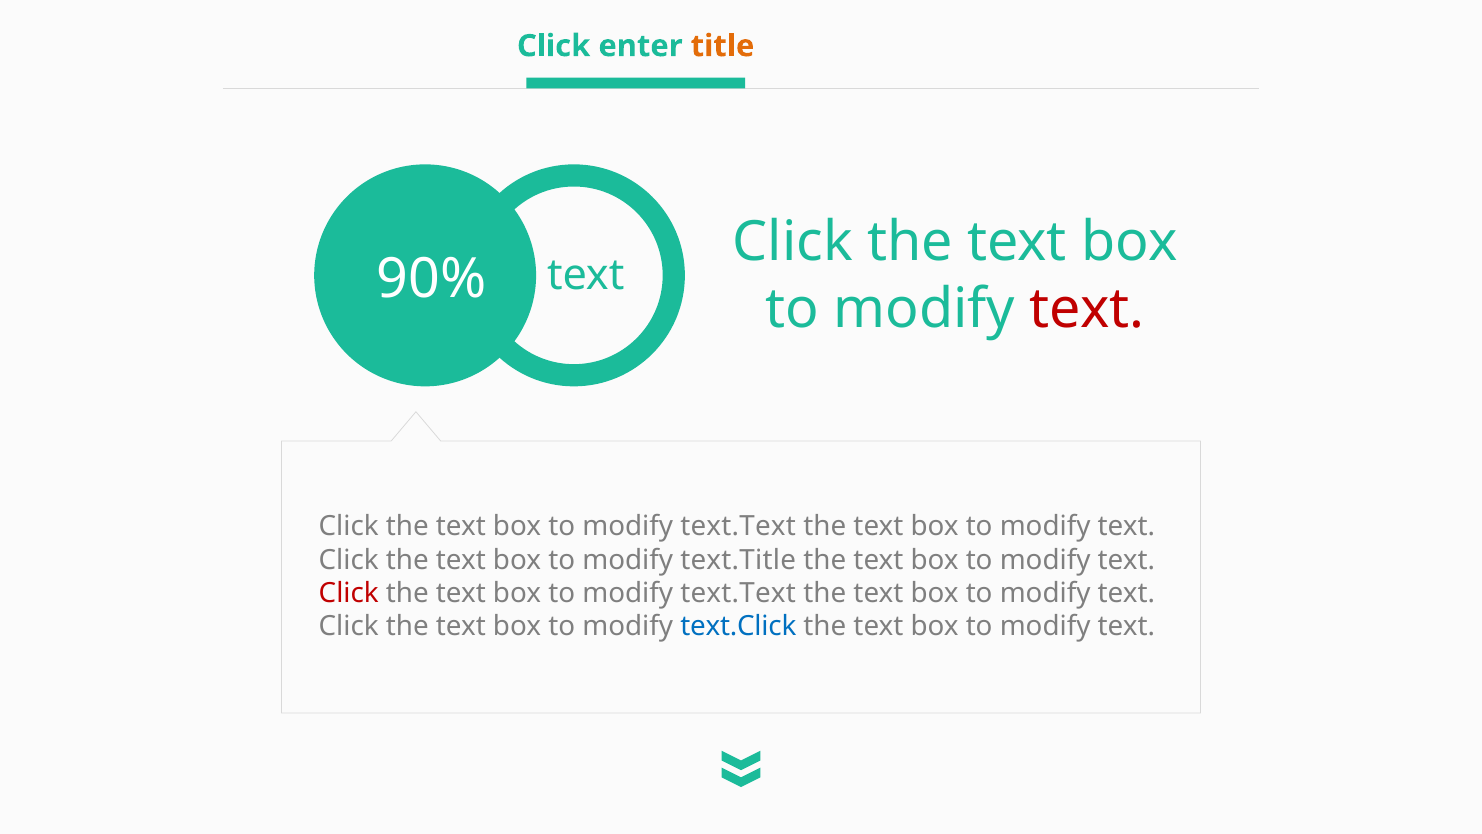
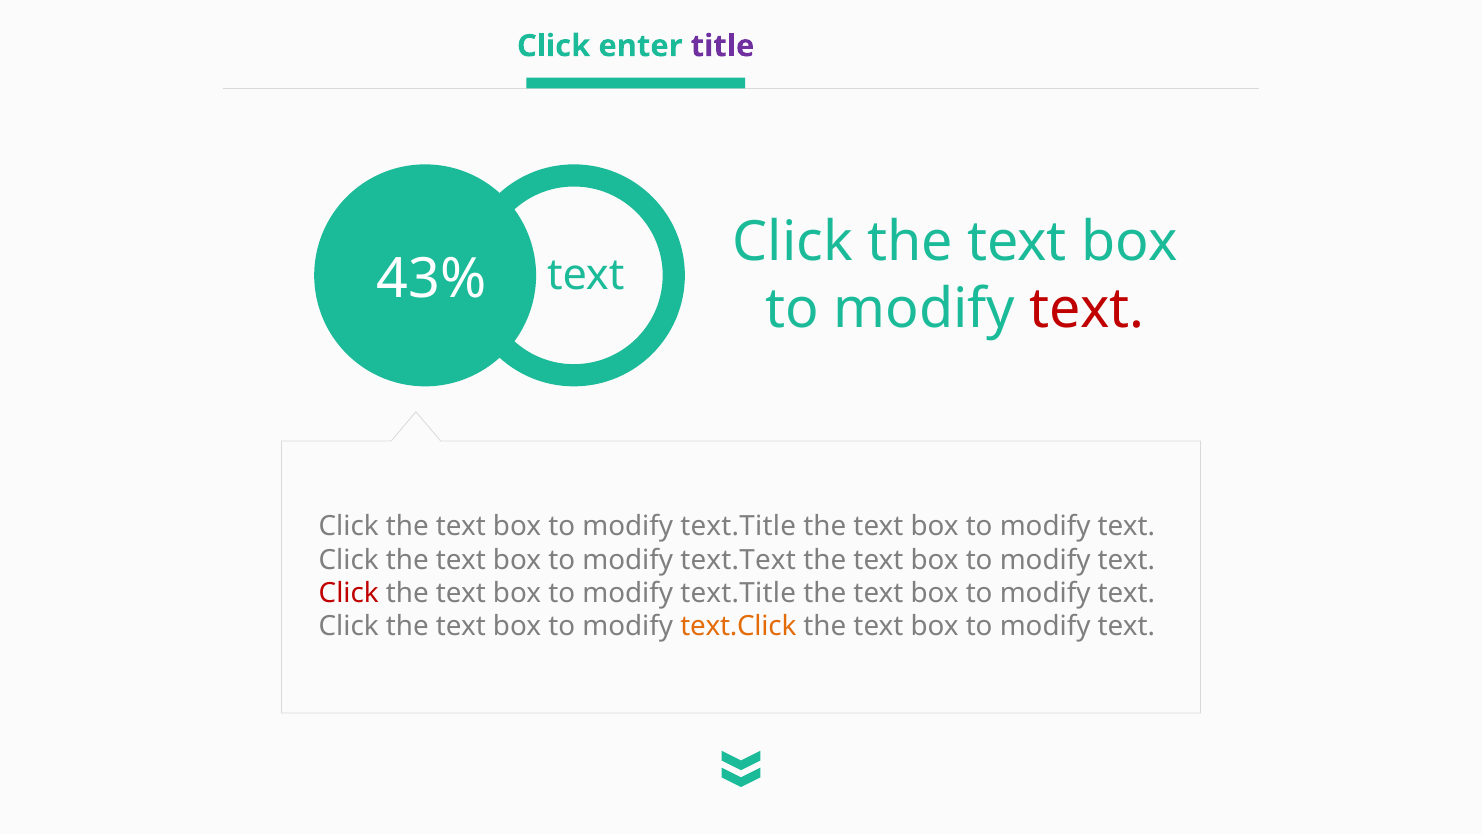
title colour: orange -> purple
90%: 90% -> 43%
text.Text at (738, 526): text.Text -> text.Title
text.Title: text.Title -> text.Text
text.Text at (738, 593): text.Text -> text.Title
text.Click colour: blue -> orange
